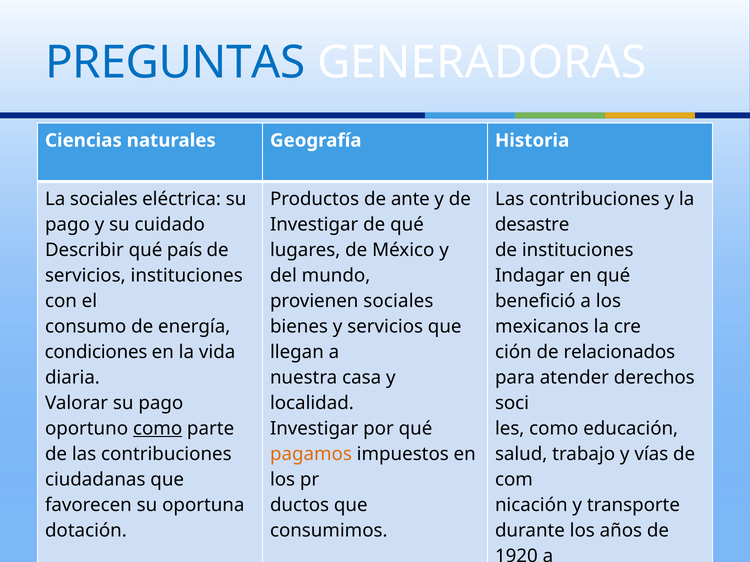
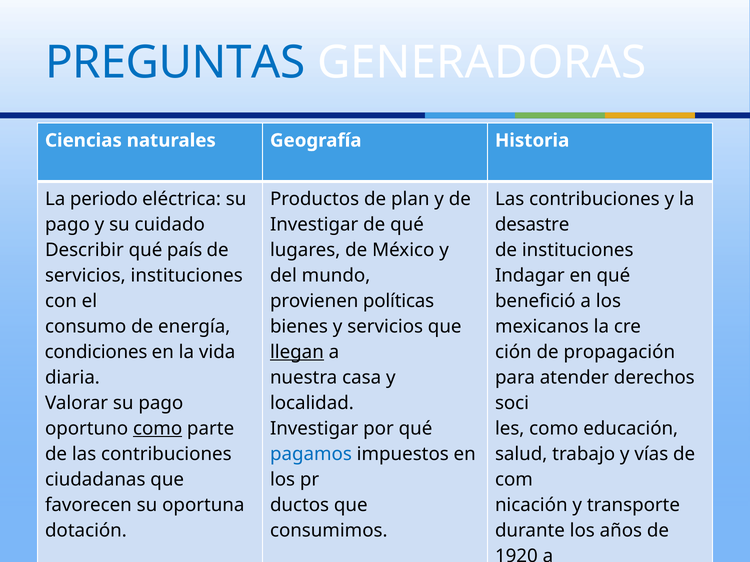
La sociales: sociales -> periodo
ante: ante -> plan
provienen sociales: sociales -> políticas
llegan underline: none -> present
relacionados: relacionados -> propagación
pagamos colour: orange -> blue
